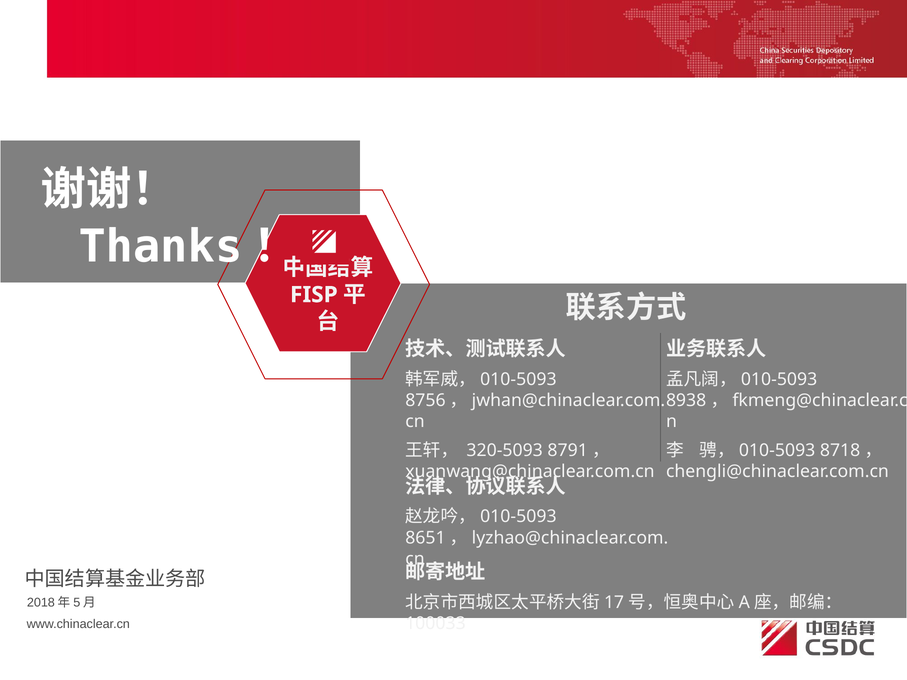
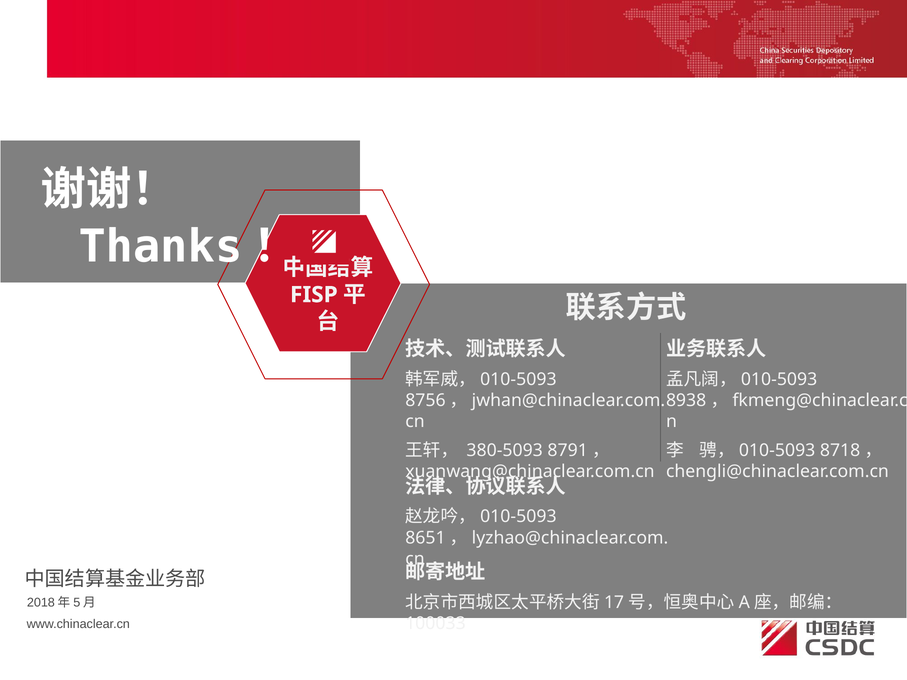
320-5093: 320-5093 -> 380-5093
